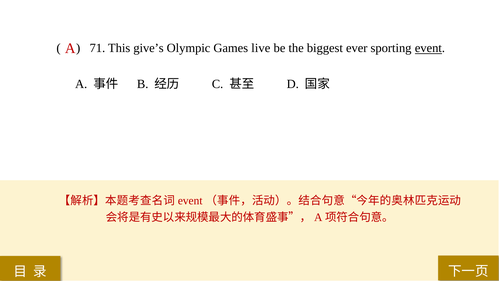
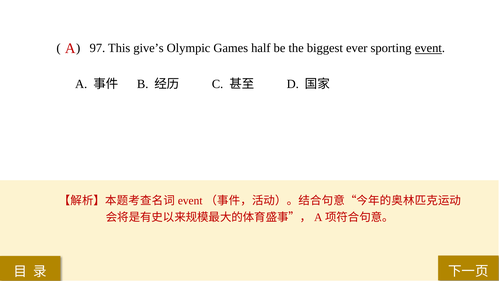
71: 71 -> 97
live: live -> half
